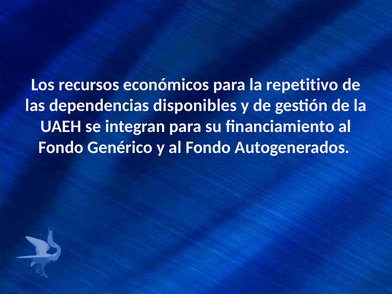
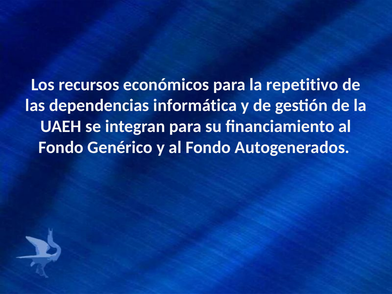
disponibles: disponibles -> informática
